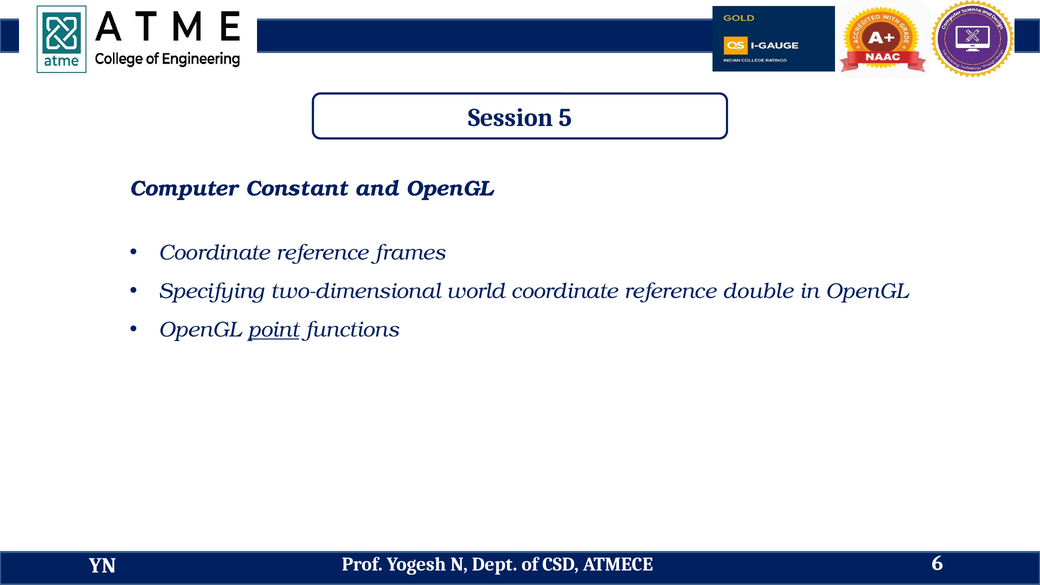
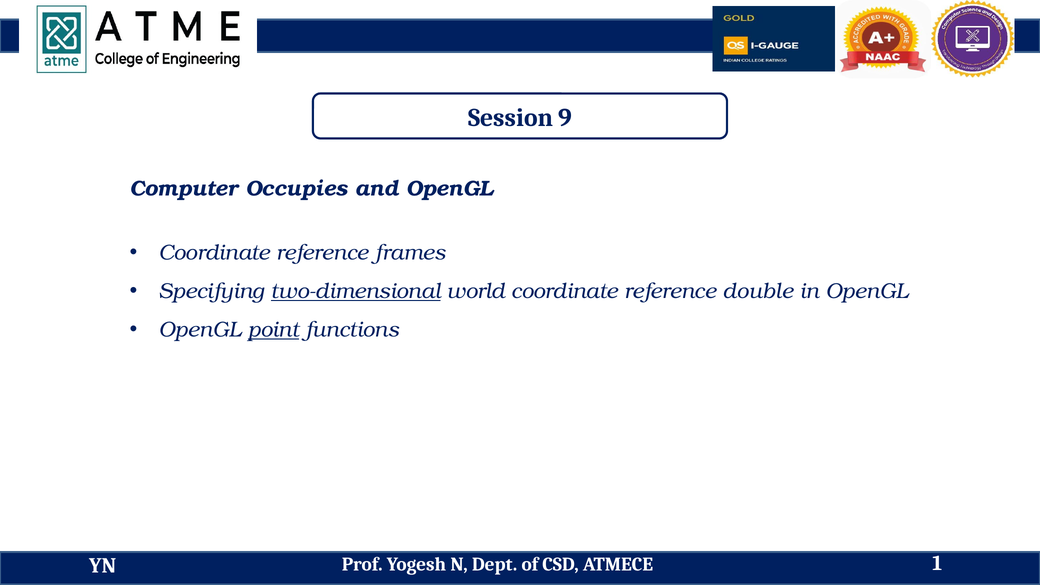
5: 5 -> 9
Constant: Constant -> Occupies
two-dimensional underline: none -> present
6: 6 -> 1
